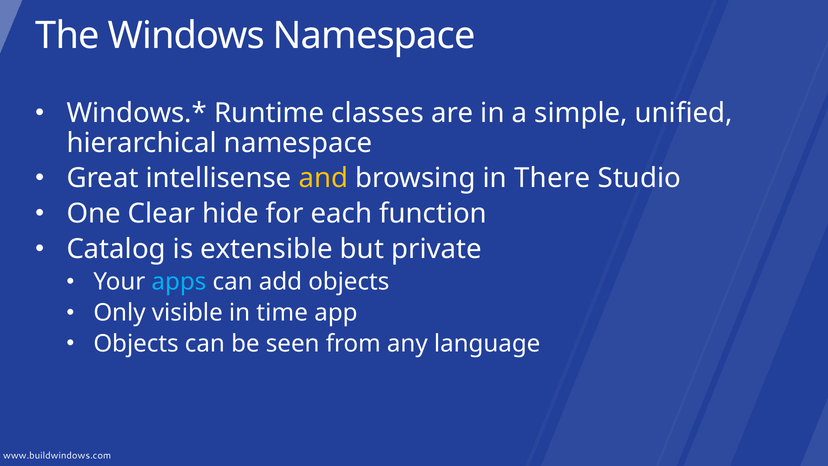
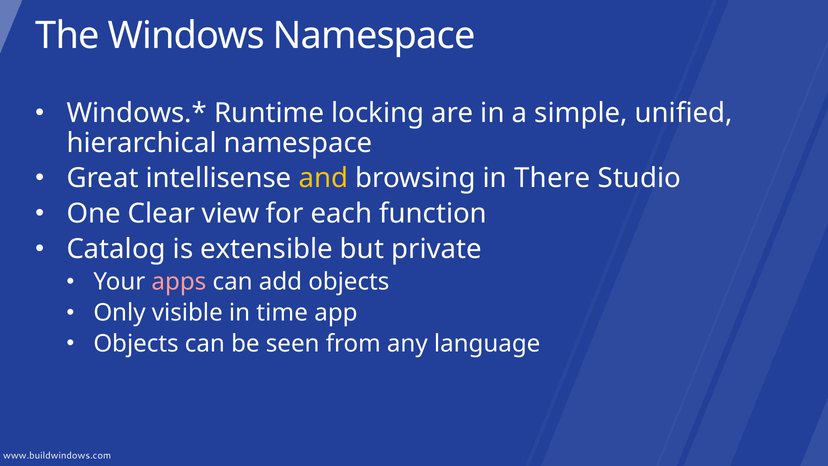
classes: classes -> locking
hide: hide -> view
apps colour: light blue -> pink
